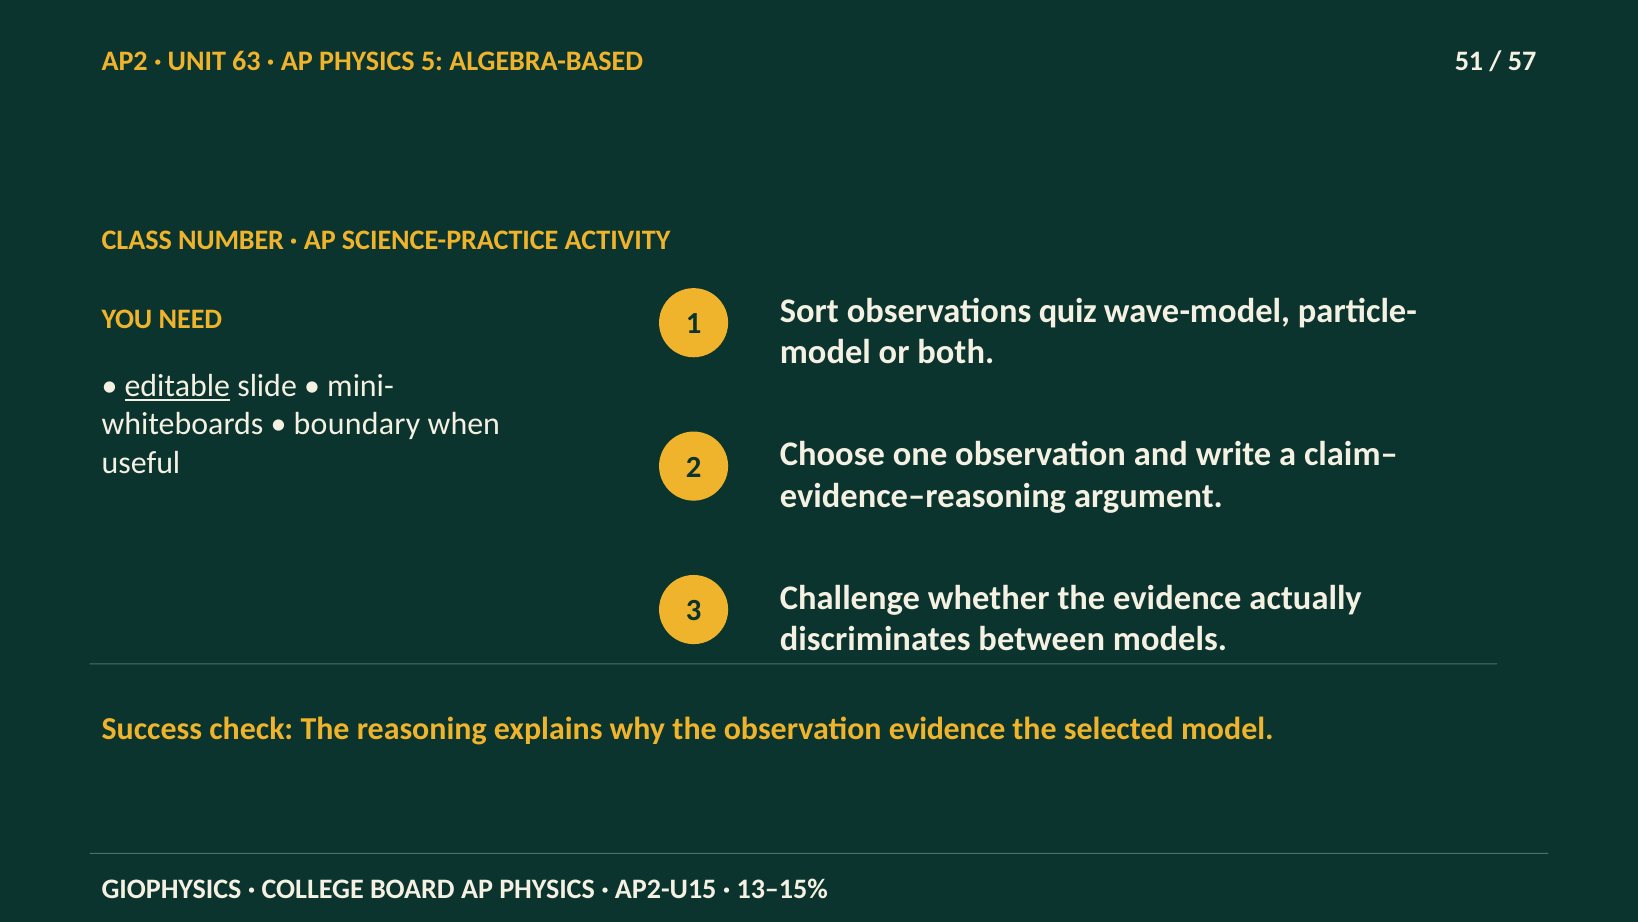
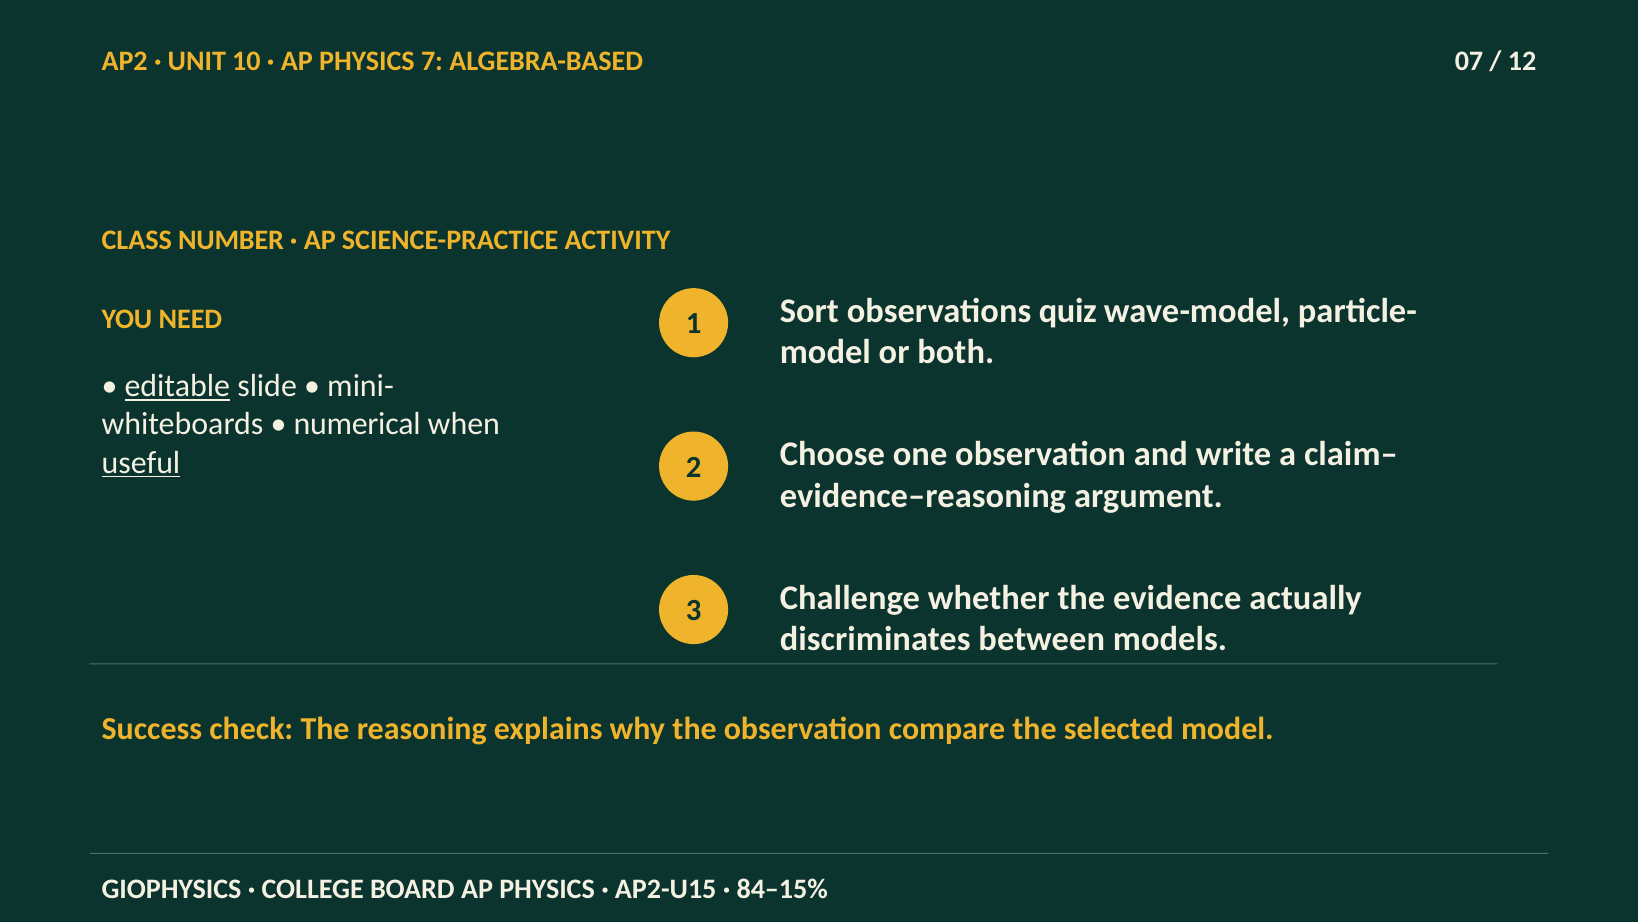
63: 63 -> 10
5: 5 -> 7
51: 51 -> 07
57: 57 -> 12
boundary: boundary -> numerical
useful underline: none -> present
observation evidence: evidence -> compare
13–15%: 13–15% -> 84–15%
